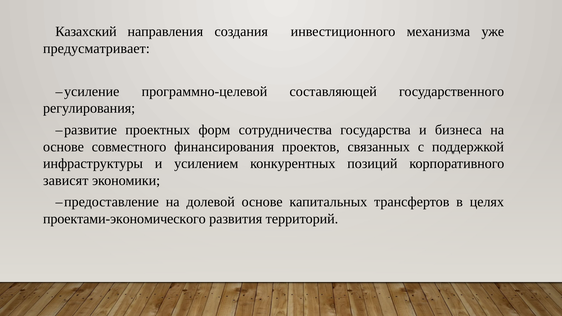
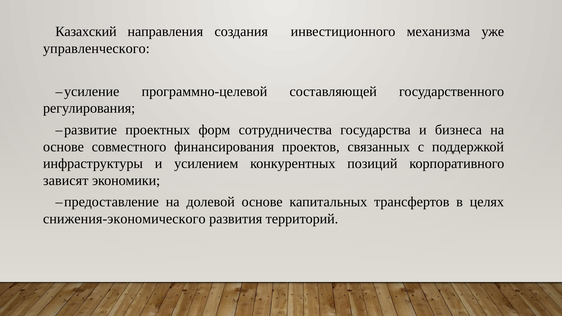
предусматривает: предусматривает -> управленческого
проектами-экономического: проектами-экономического -> снижения-экономического
